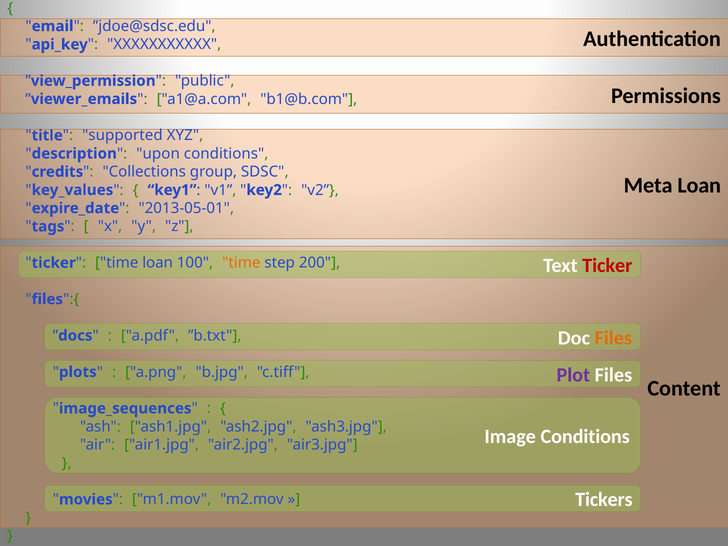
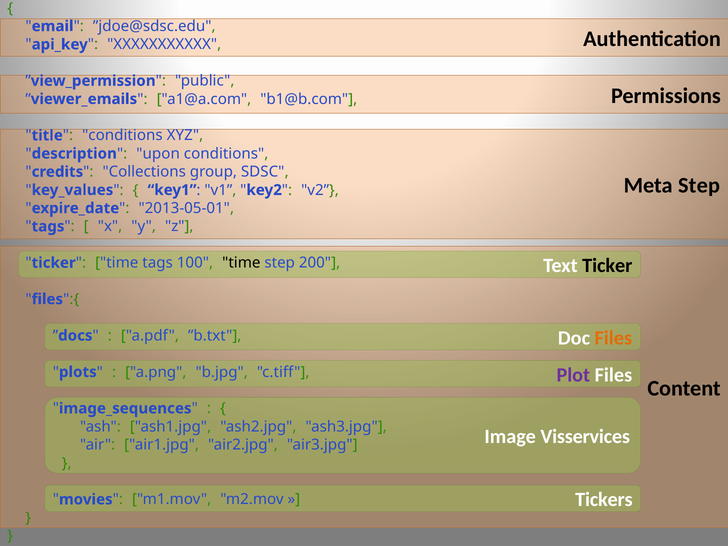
title supported: supported -> conditions
Meta Loan: Loan -> Step
Ticker at (607, 266) colour: red -> black
time loan: loan -> tags
time at (241, 263) colour: orange -> black
Image Conditions: Conditions -> Visservices
